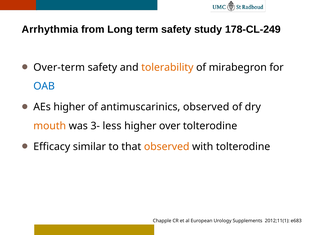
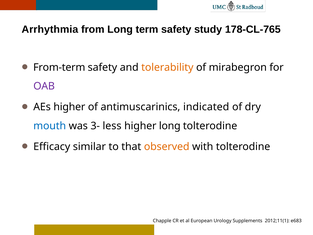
178-CL-249: 178-CL-249 -> 178-CL-765
Over-term: Over-term -> From-term
OAB colour: blue -> purple
antimuscarinics observed: observed -> indicated
mouth colour: orange -> blue
higher over: over -> long
